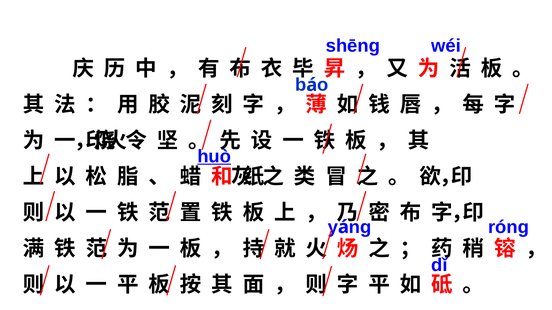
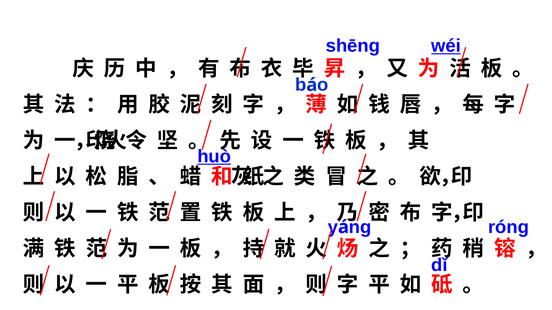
wéi underline: none -> present
